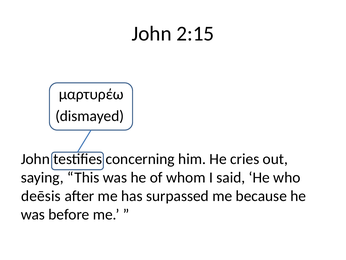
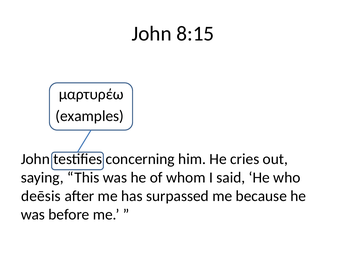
2:15: 2:15 -> 8:15
dismayed: dismayed -> examples
